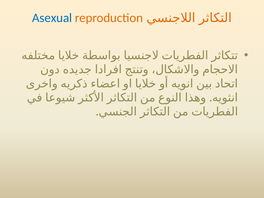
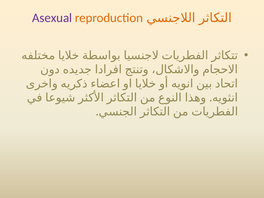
Asexual colour: blue -> purple
